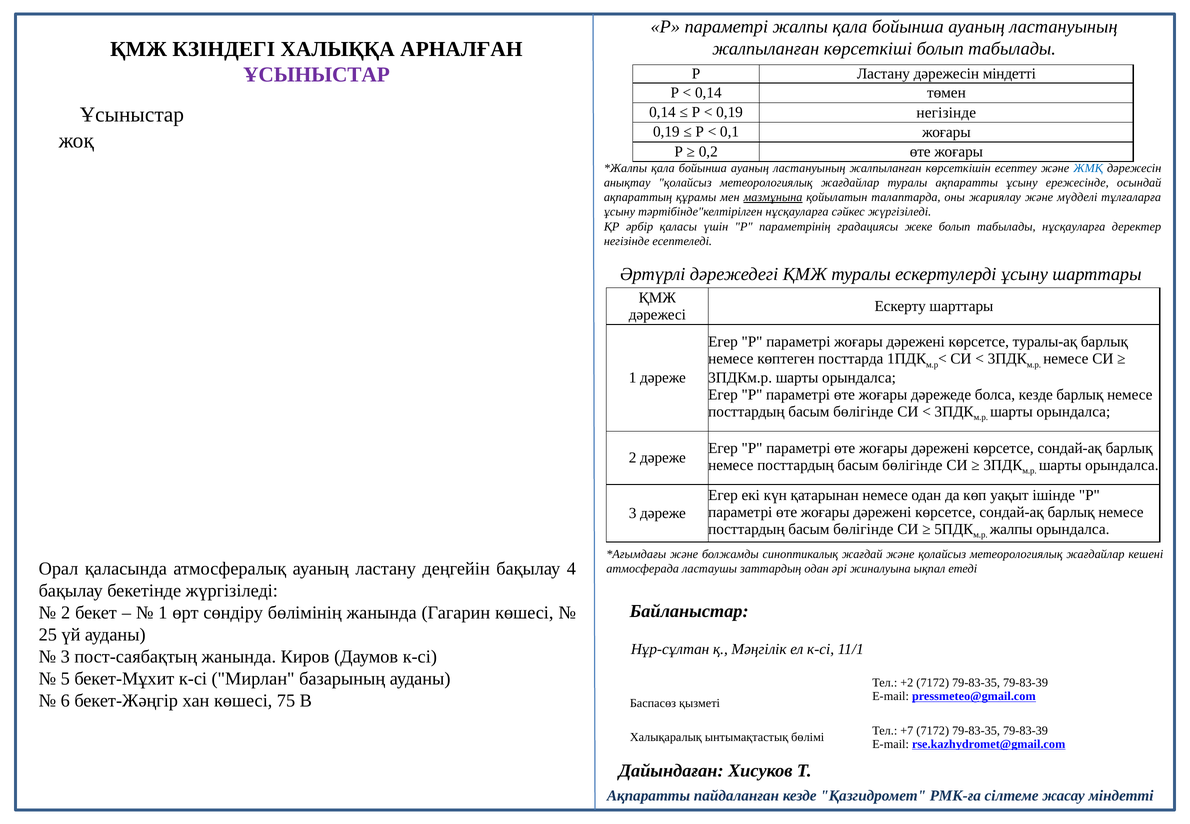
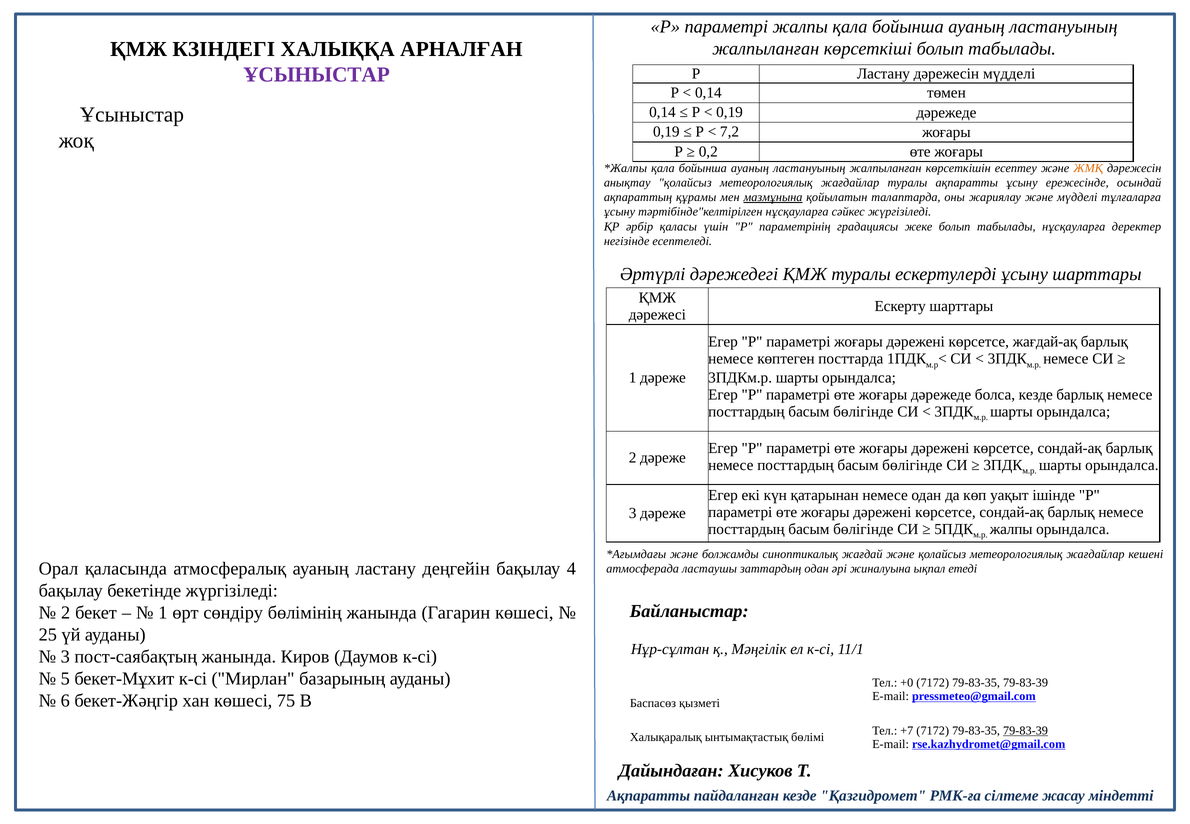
дәрежесін міндетті: міндетті -> мүдделі
0,19 негізінде: негізінде -> дәрежеде
0,1: 0,1 -> 7,2
ЖМҚ colour: blue -> orange
туралы-ақ: туралы-ақ -> жағдай-ақ
+2: +2 -> +0
79-83-39 at (1026, 730) underline: none -> present
